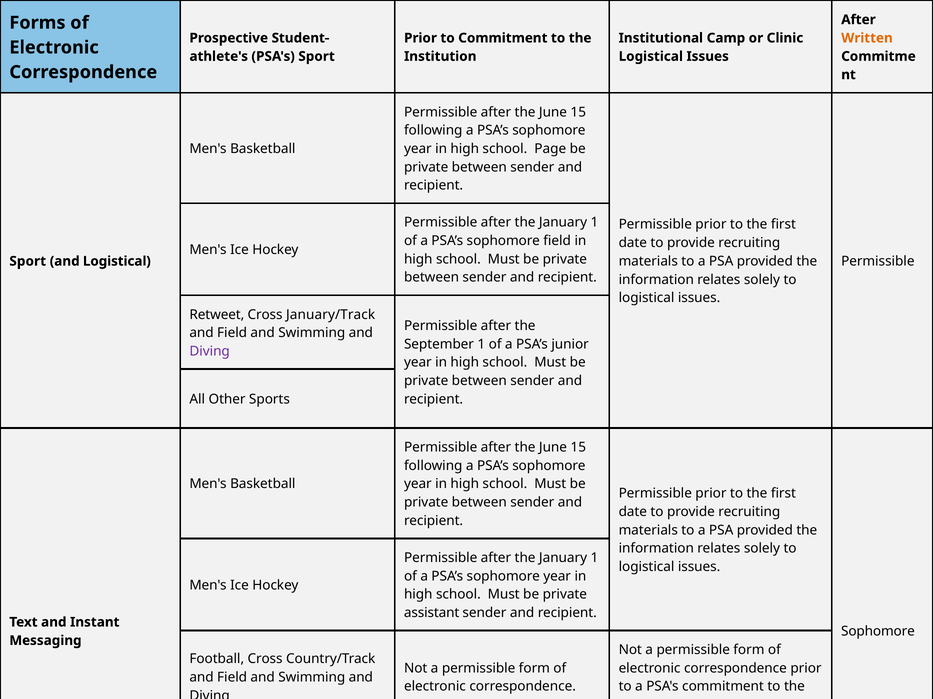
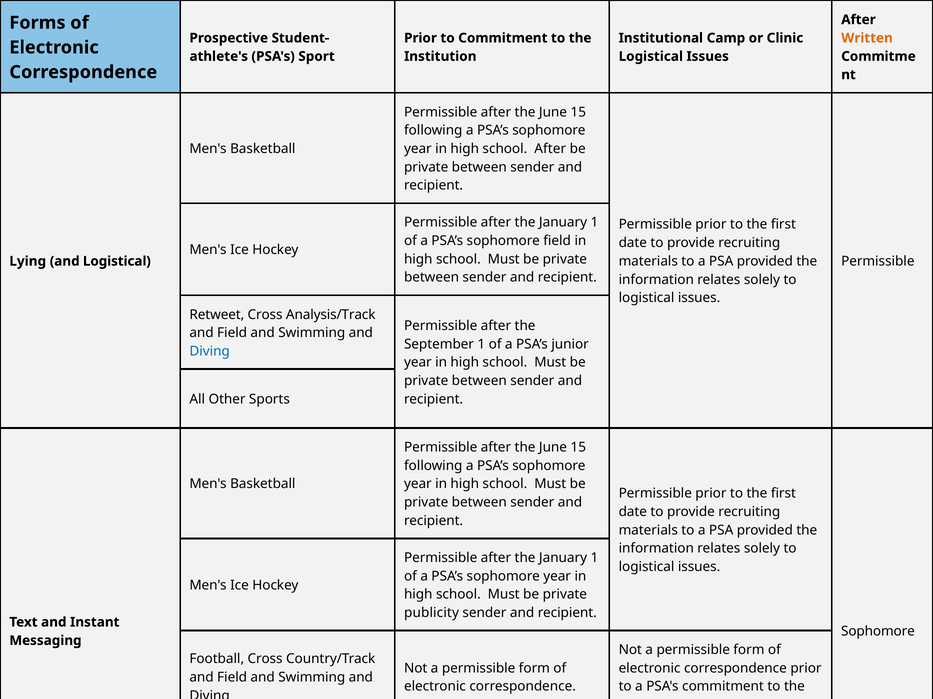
school Page: Page -> After
Sport at (28, 261): Sport -> Lying
January/Track: January/Track -> Analysis/Track
Diving at (210, 352) colour: purple -> blue
assistant: assistant -> publicity
